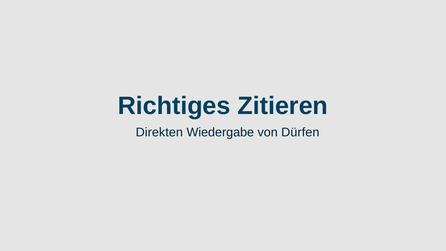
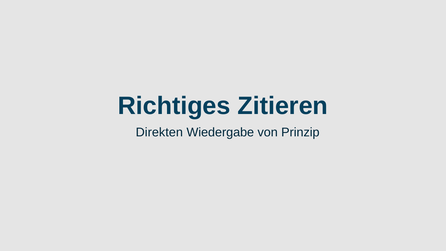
Dürfen: Dürfen -> Prinzip
